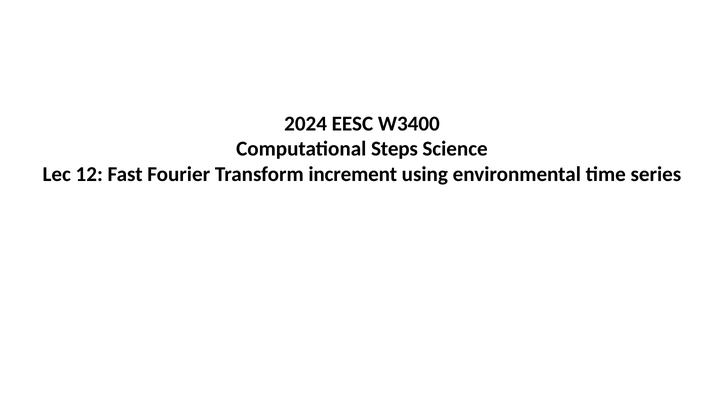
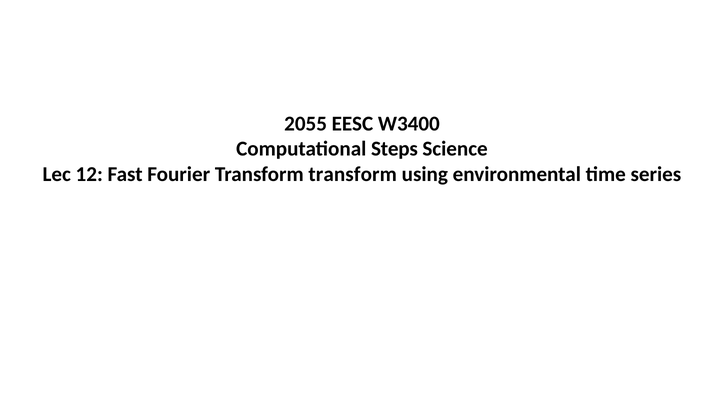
2024: 2024 -> 2055
Transform increment: increment -> transform
